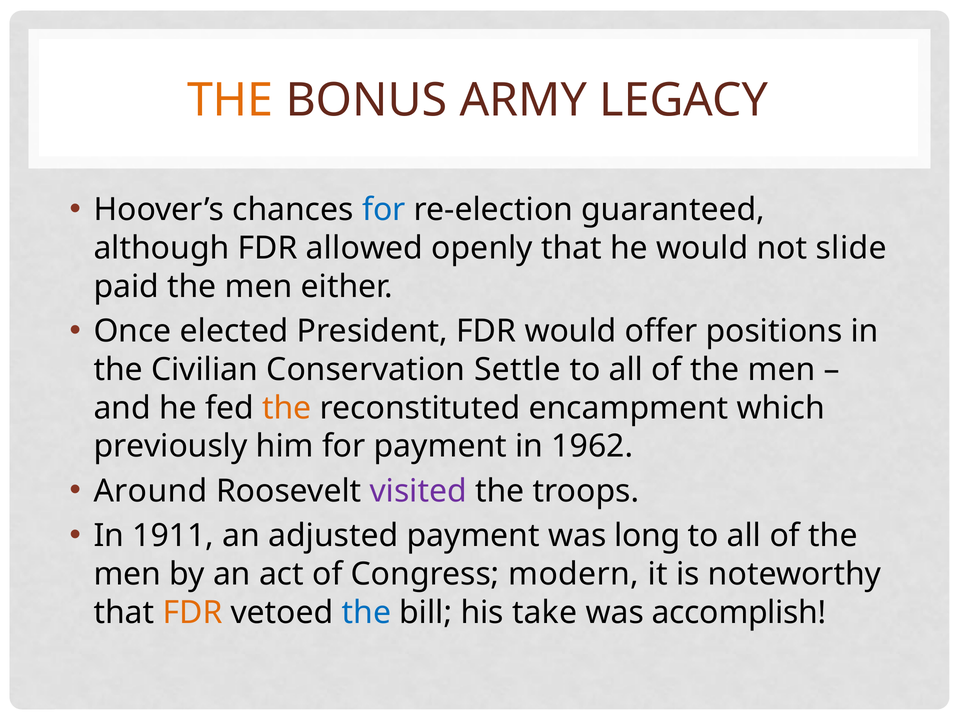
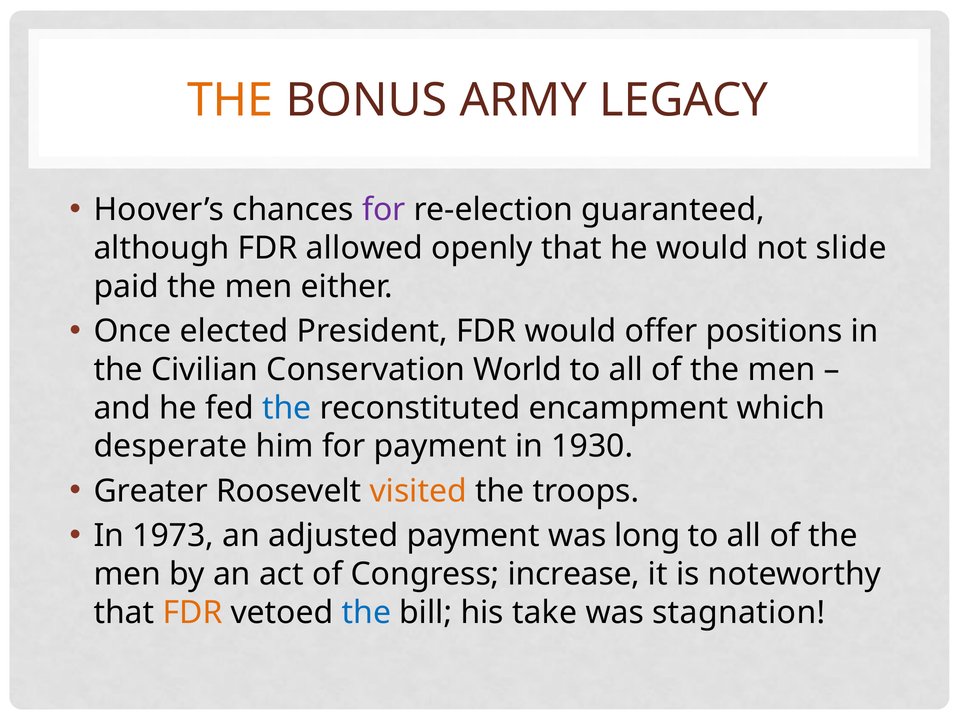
for at (384, 210) colour: blue -> purple
Settle: Settle -> World
the at (287, 408) colour: orange -> blue
previously: previously -> desperate
1962: 1962 -> 1930
Around: Around -> Greater
visited colour: purple -> orange
1911: 1911 -> 1973
modern: modern -> increase
accomplish: accomplish -> stagnation
